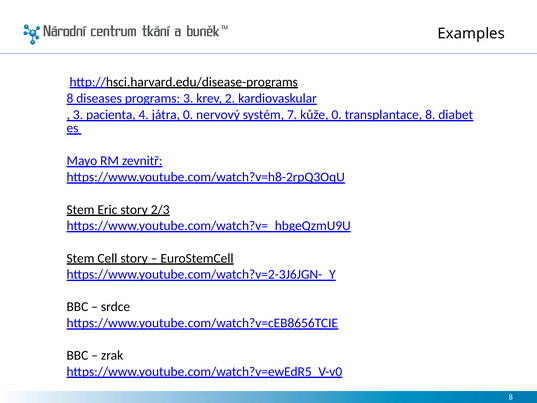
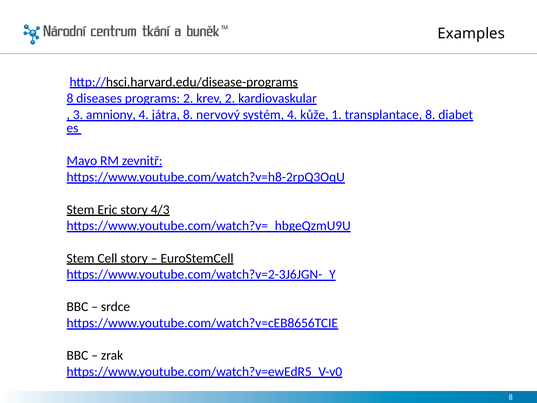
programs 3: 3 -> 2
pacienta: pacienta -> amniony
játra 0: 0 -> 8
systém 7: 7 -> 4
kůže 0: 0 -> 1
2/3: 2/3 -> 4/3
